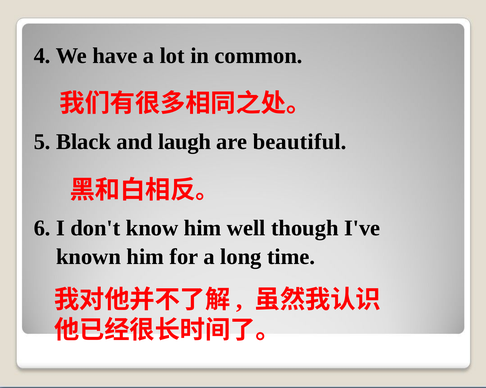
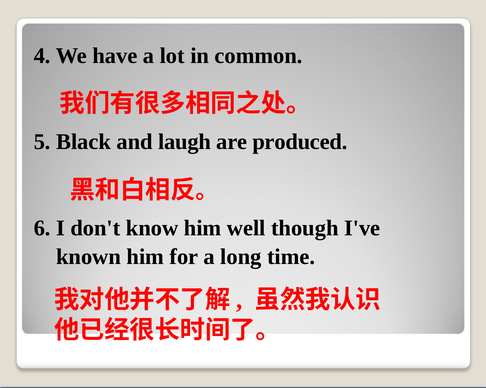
beautiful: beautiful -> produced
